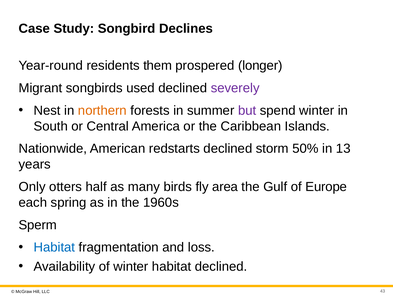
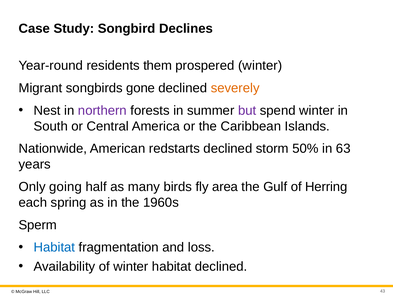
prospered longer: longer -> winter
used: used -> gone
severely colour: purple -> orange
northern colour: orange -> purple
13: 13 -> 63
otters: otters -> going
Europe: Europe -> Herring
